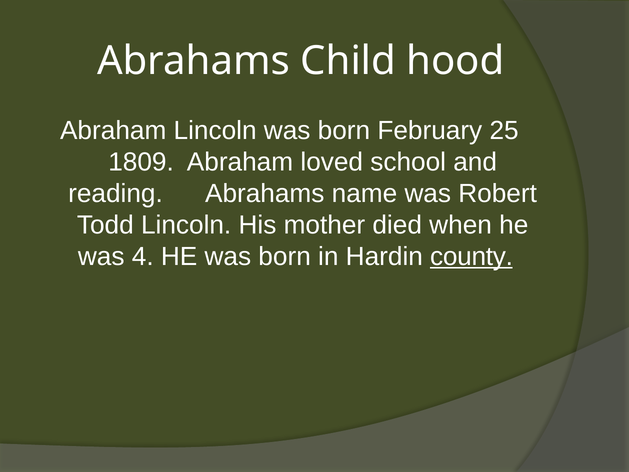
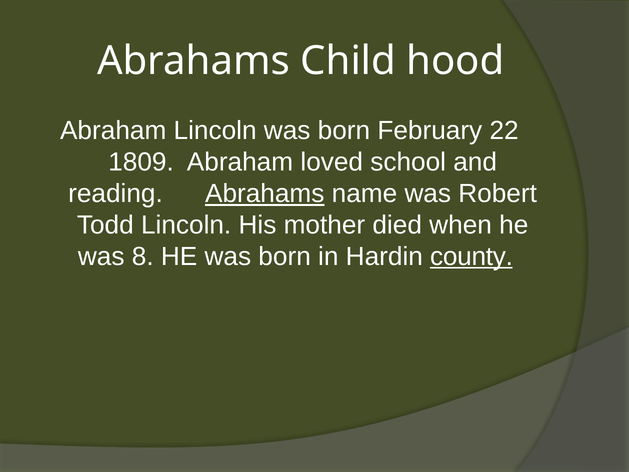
25: 25 -> 22
Abrahams at (265, 194) underline: none -> present
4: 4 -> 8
